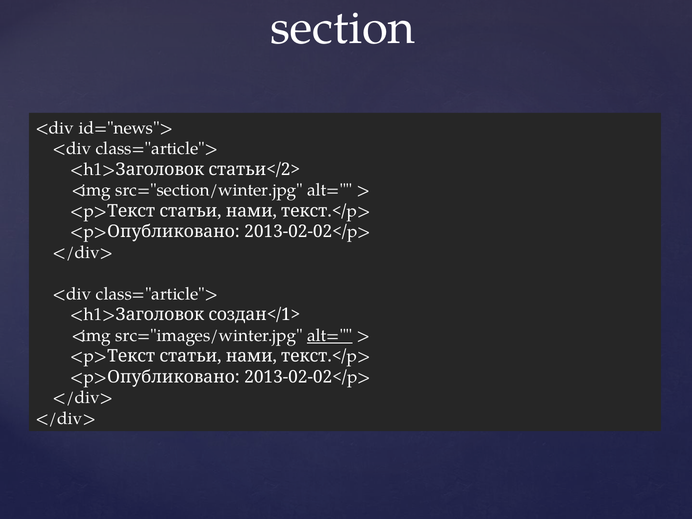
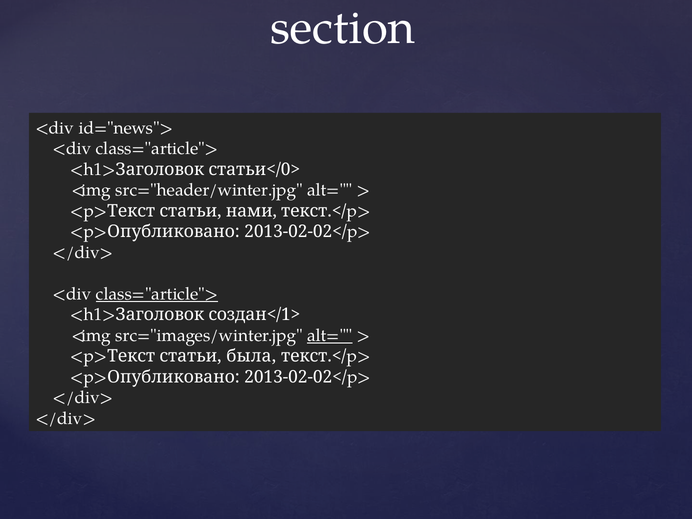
статьи</2>: статьи</2> -> статьи</0>
src="section/winter.jpg: src="section/winter.jpg -> src="header/winter.jpg
class="article"> at (157, 294) underline: none -> present
нами at (251, 356): нами -> была
